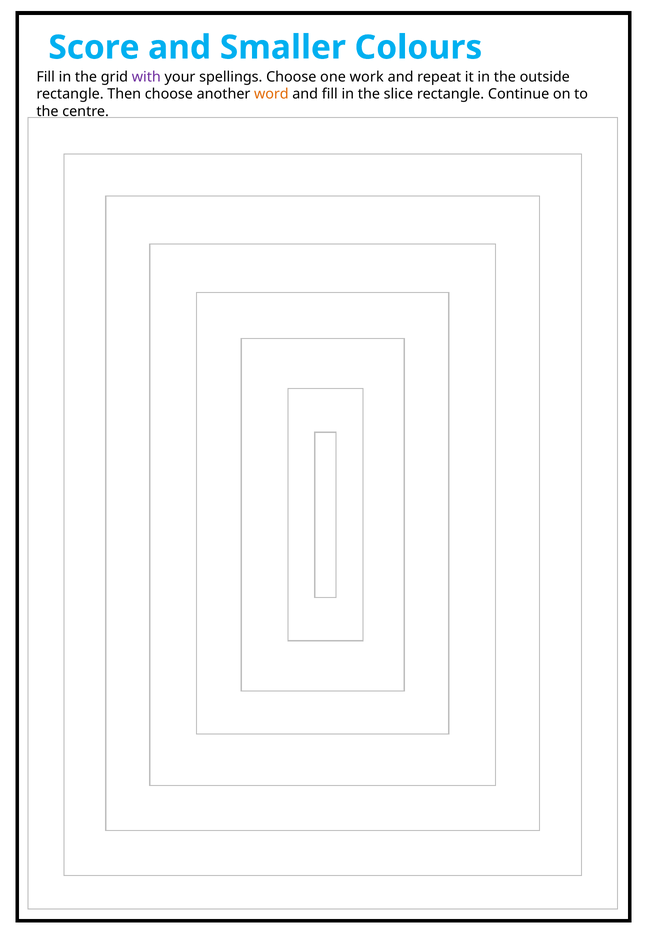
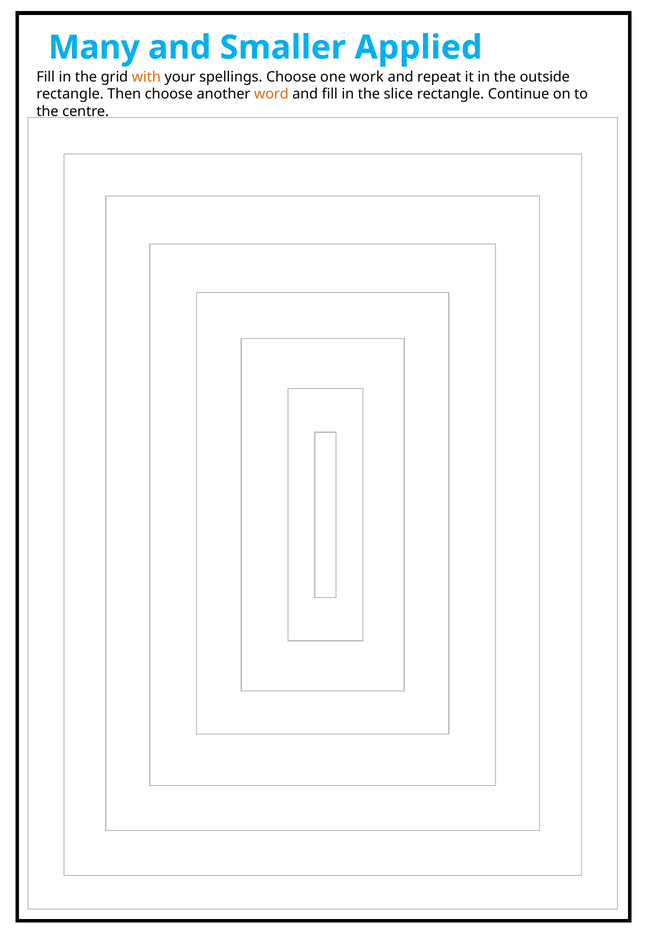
Score: Score -> Many
Colours: Colours -> Applied
with colour: purple -> orange
